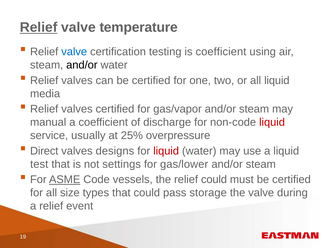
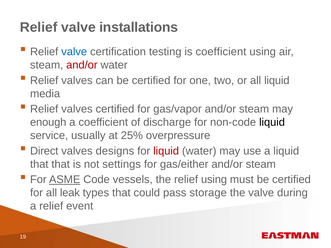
Relief at (39, 27) underline: present -> none
temperature: temperature -> installations
and/or at (82, 65) colour: black -> red
manual: manual -> enough
liquid at (272, 122) colour: red -> black
test at (39, 164): test -> that
gas/lower: gas/lower -> gas/either
relief could: could -> using
size: size -> leak
